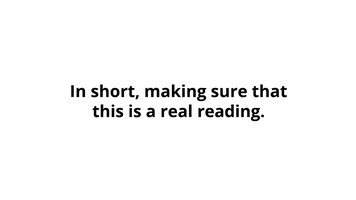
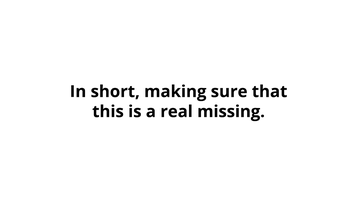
reading: reading -> missing
